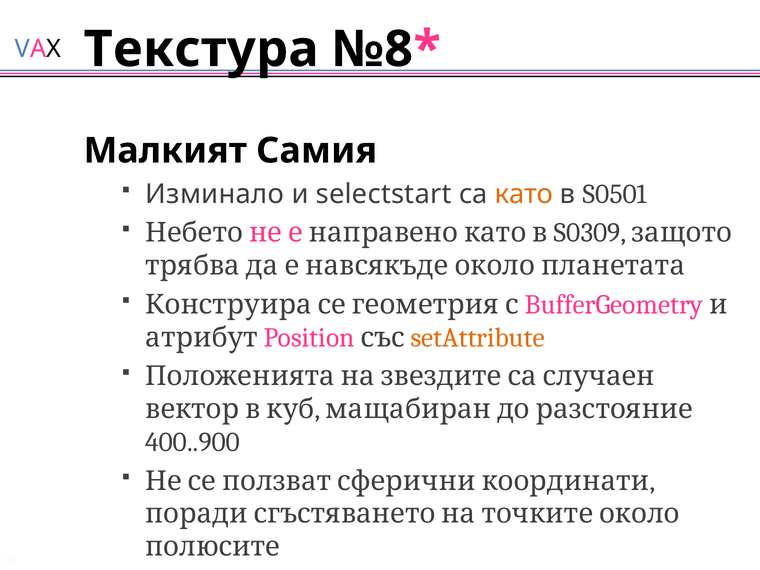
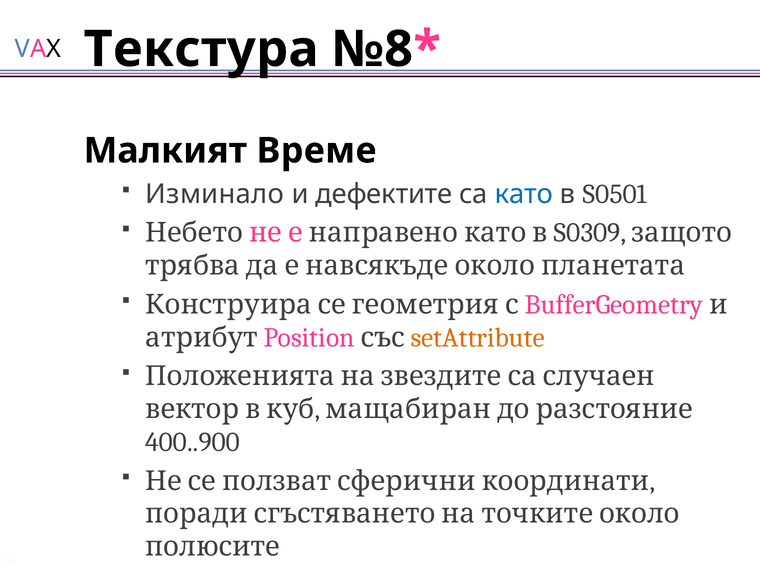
Самия: Самия -> Време
selectstart: selectstart -> дефектите
като colour: orange -> blue
